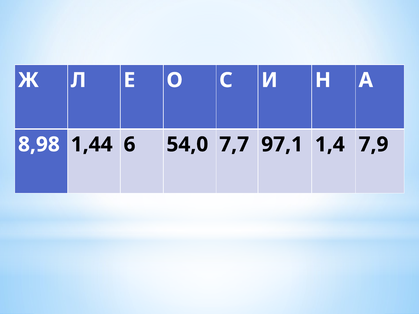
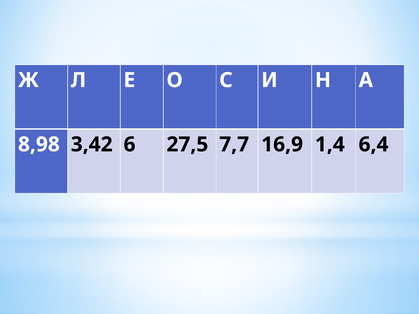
1,44: 1,44 -> 3,42
54,0: 54,0 -> 27,5
97,1: 97,1 -> 16,9
7,9: 7,9 -> 6,4
